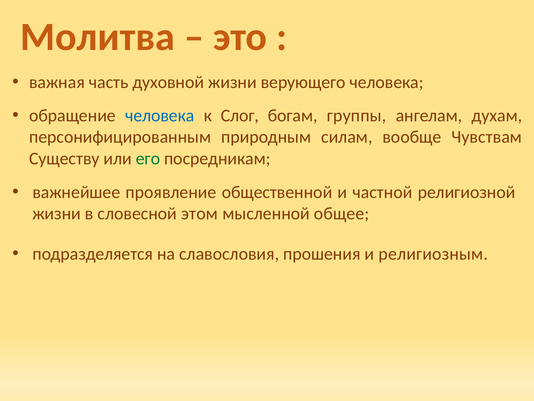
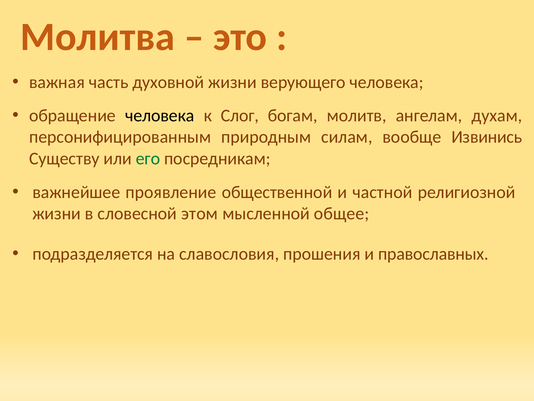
человека at (160, 116) colour: blue -> black
группы: группы -> молитв
Чувствам: Чувствам -> Извинись
религиозным: религиозным -> православных
